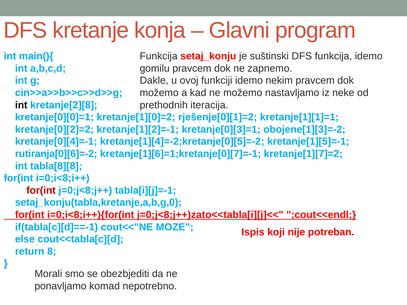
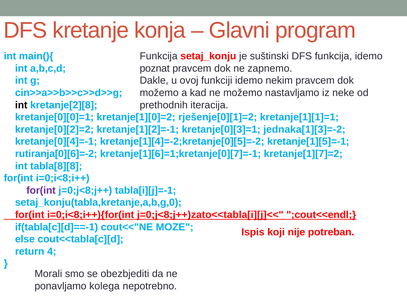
gomilu: gomilu -> poznat
obojene[1][3]=-2: obojene[1][3]=-2 -> jednaka[1][3]=-2
for(int at (41, 191) colour: red -> purple
8: 8 -> 4
komad: komad -> kolega
